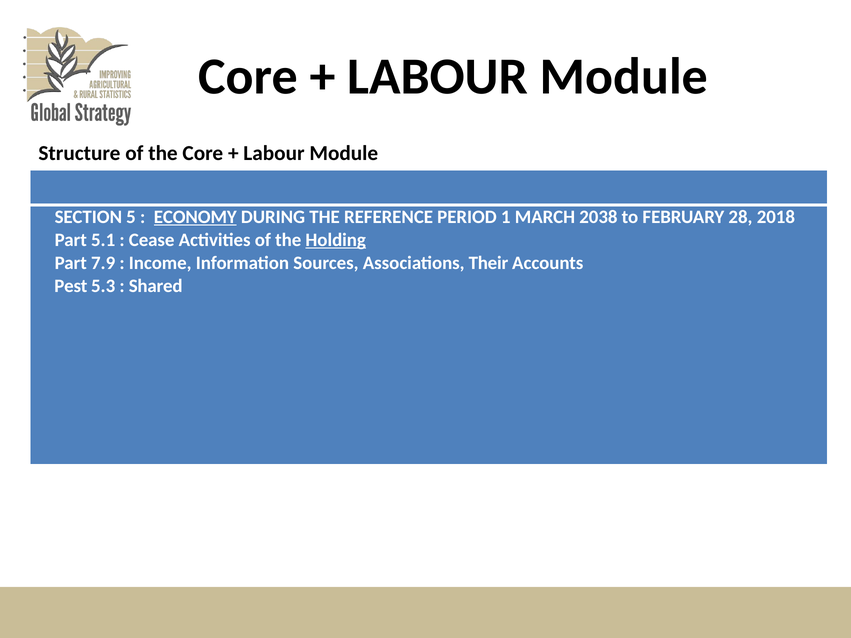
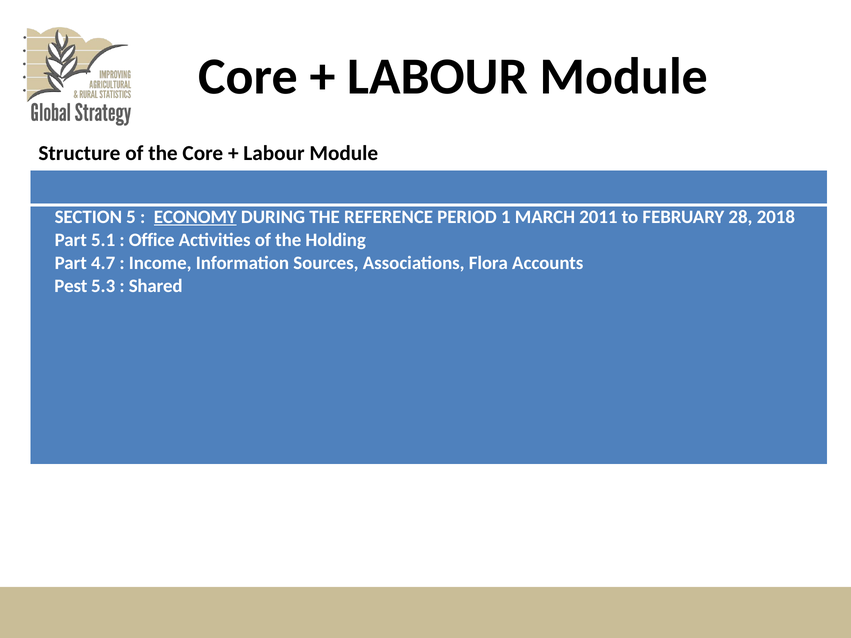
2038: 2038 -> 2011
Cease: Cease -> Office
Holding underline: present -> none
7.9: 7.9 -> 4.7
Their: Their -> Flora
